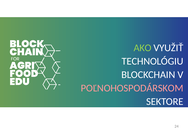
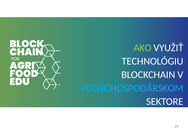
POĽNOHOSPODÁRSKOM colour: pink -> light blue
